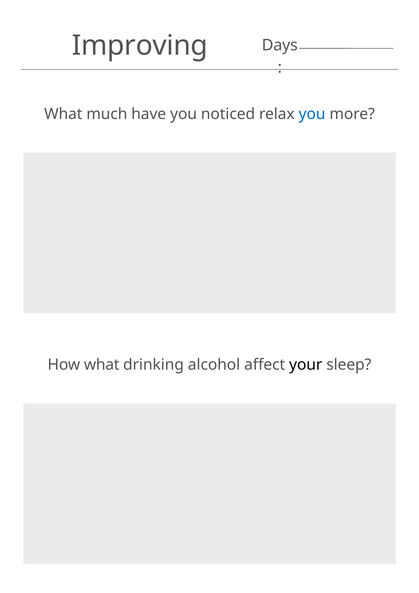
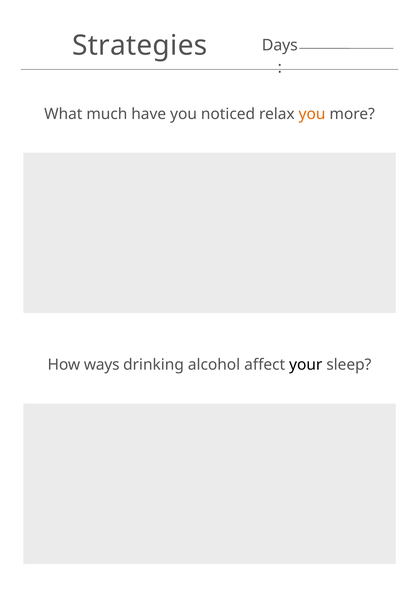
Improving: Improving -> Strategies
you at (312, 114) colour: blue -> orange
How what: what -> ways
